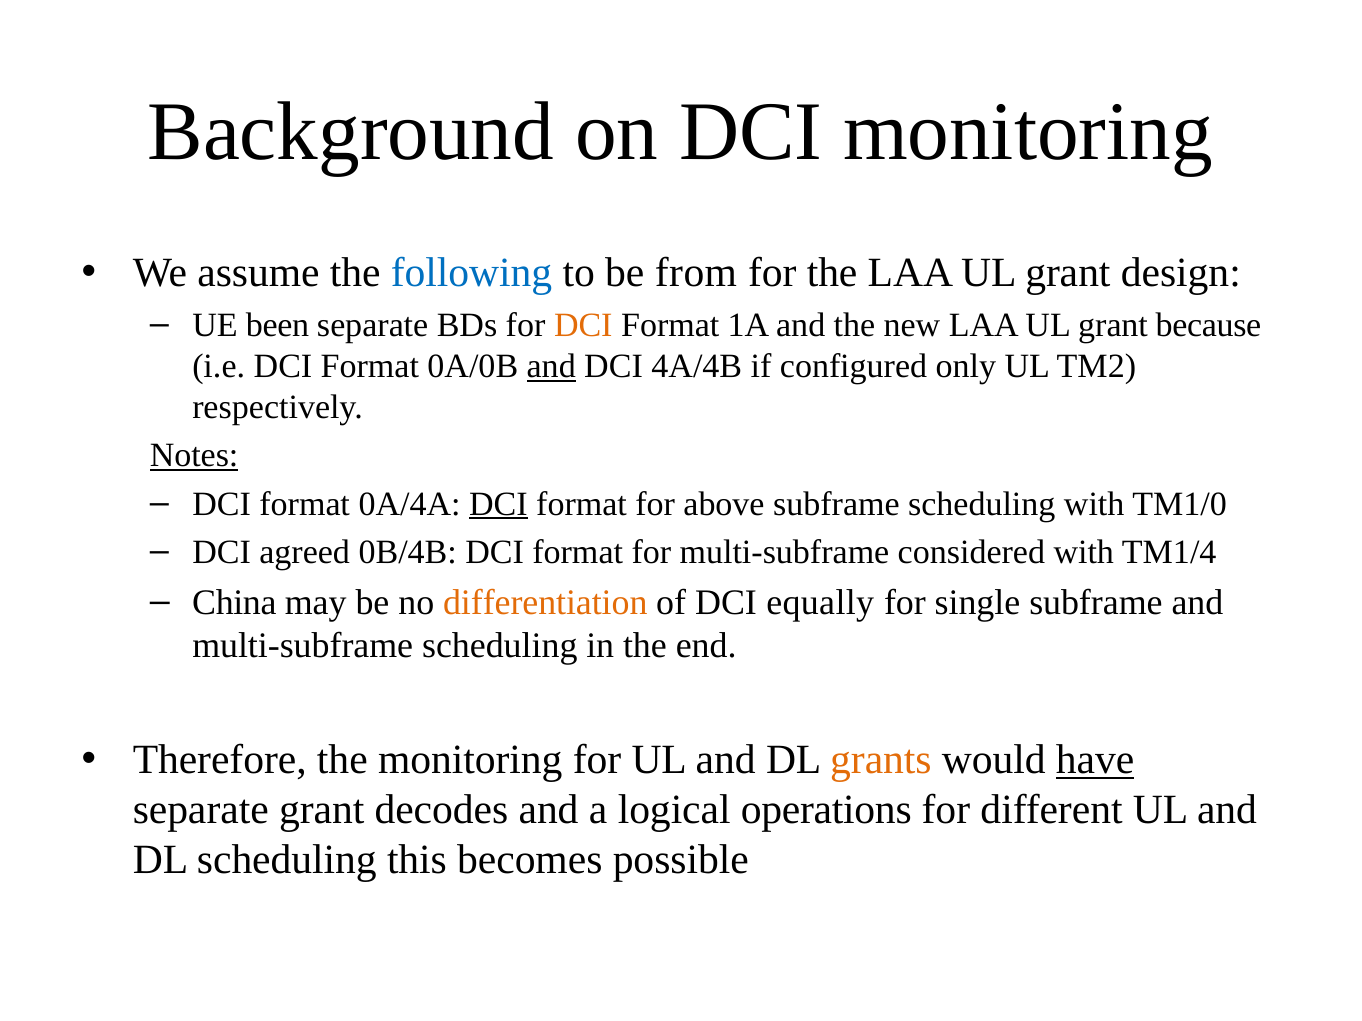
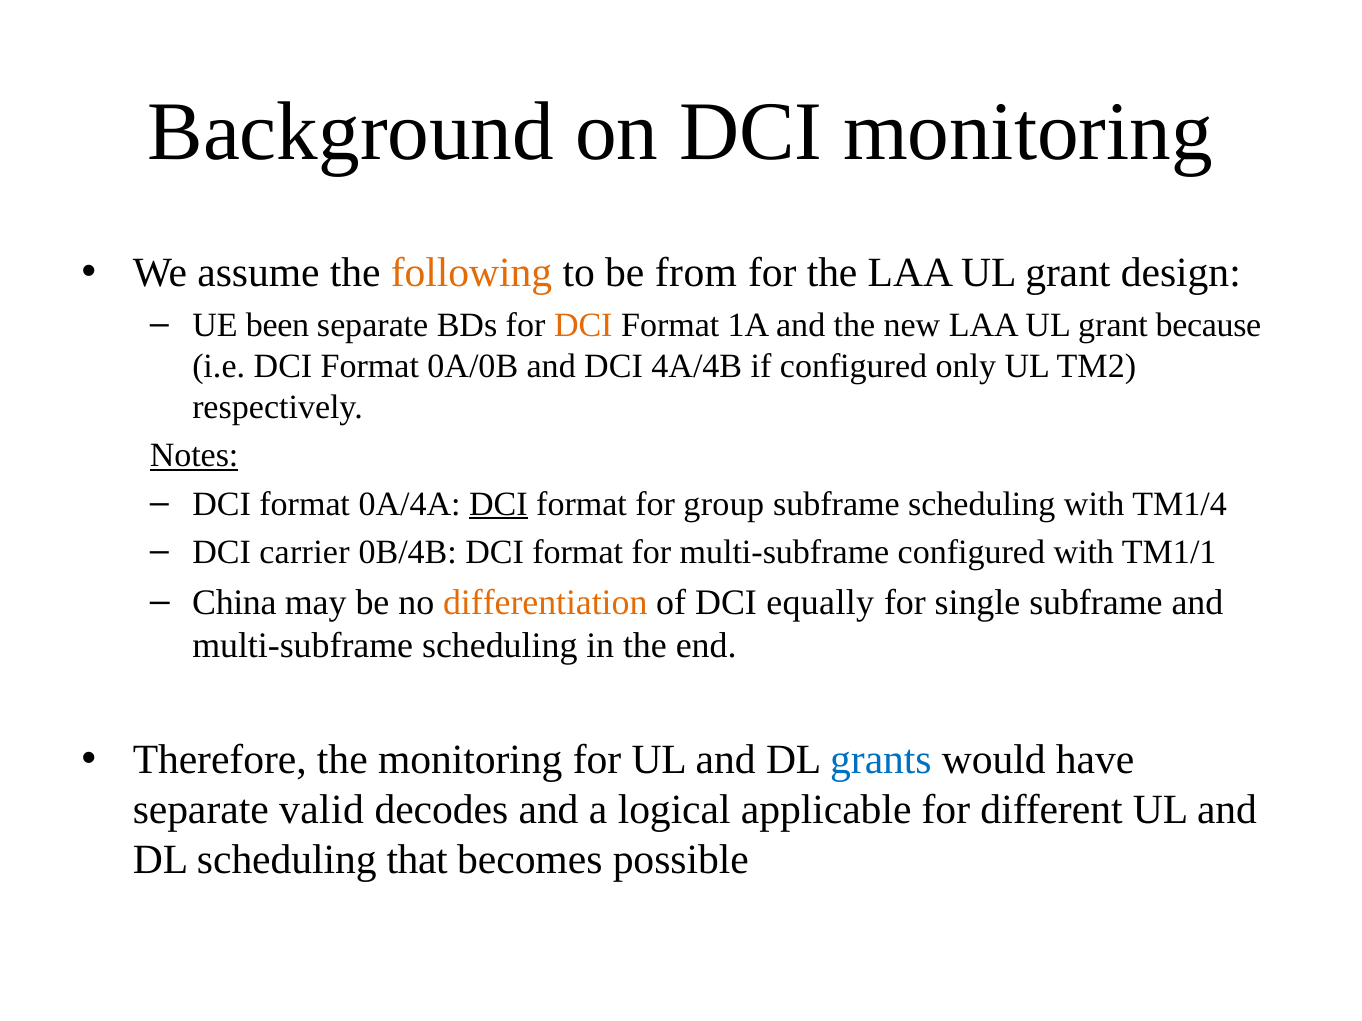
following colour: blue -> orange
and at (551, 366) underline: present -> none
above: above -> group
TM1/0: TM1/0 -> TM1/4
agreed: agreed -> carrier
multi-subframe considered: considered -> configured
TM1/4: TM1/4 -> TM1/1
grants colour: orange -> blue
have underline: present -> none
separate grant: grant -> valid
operations: operations -> applicable
this: this -> that
